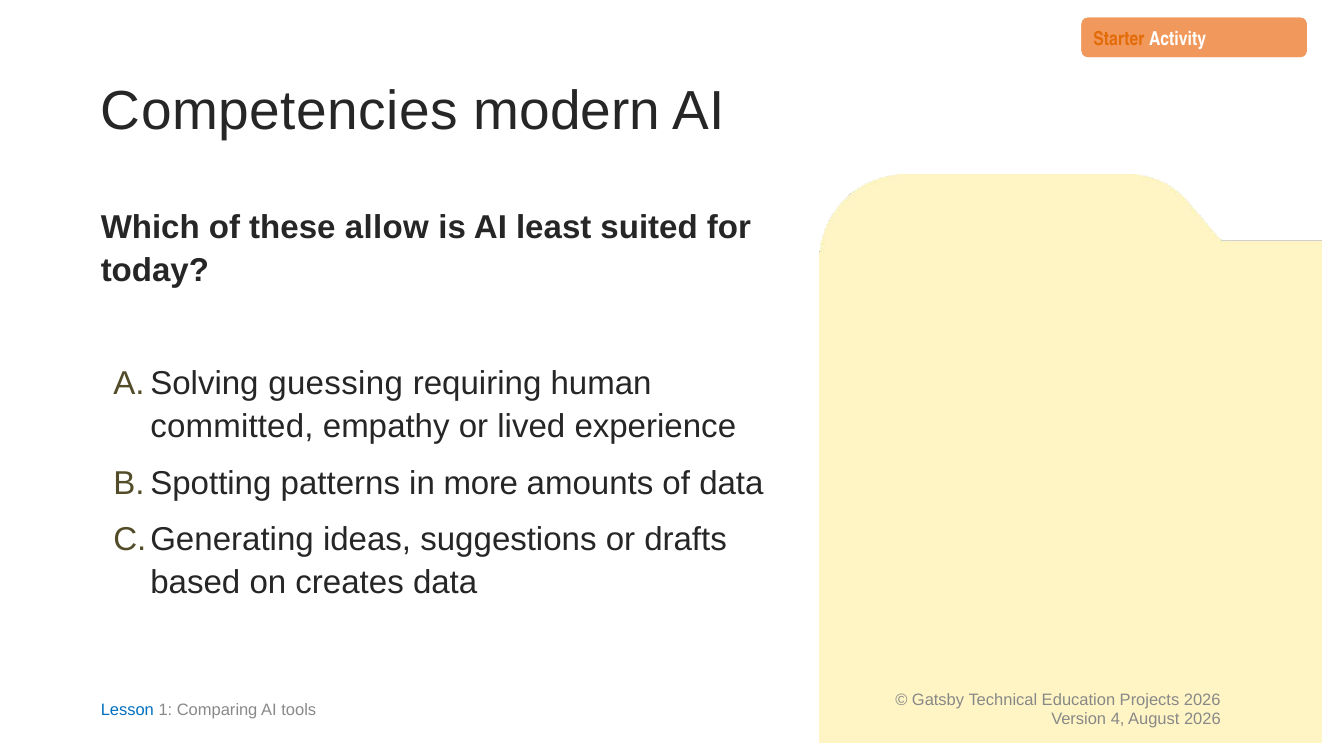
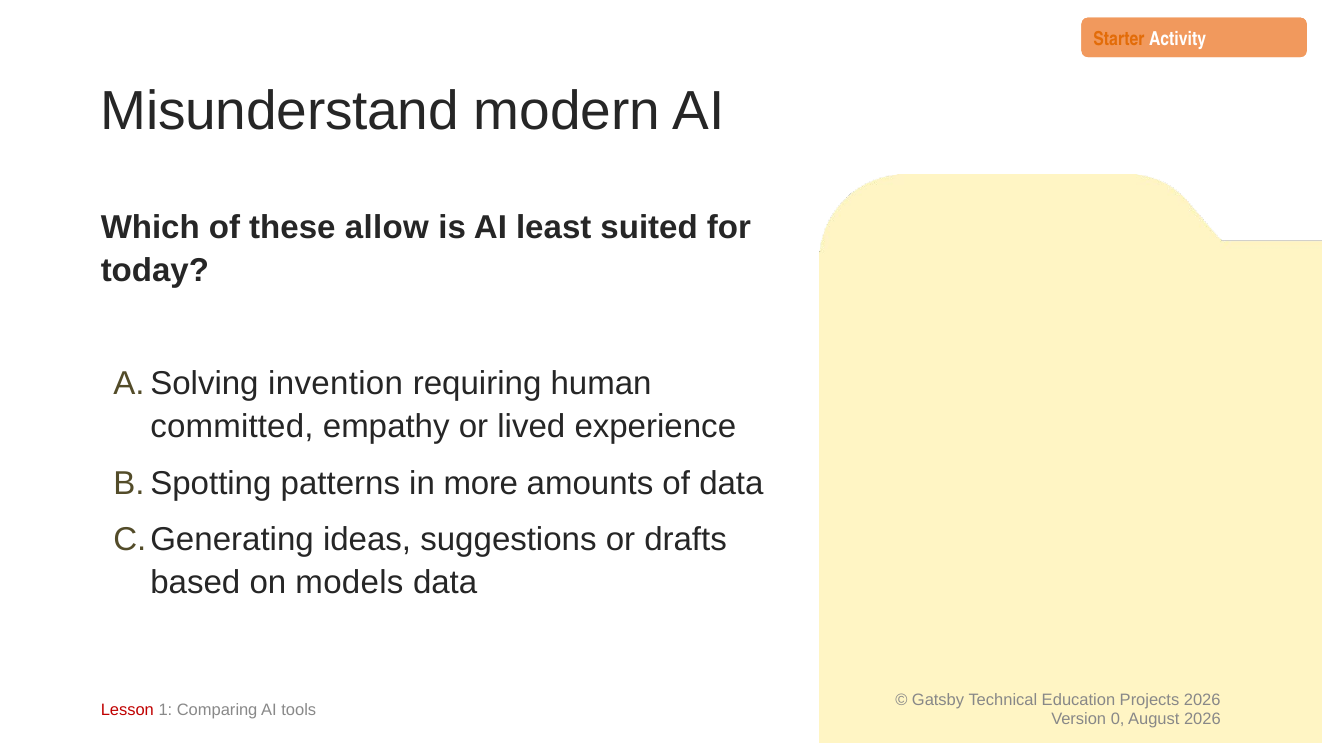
Competencies: Competencies -> Misunderstand
guessing: guessing -> invention
creates: creates -> models
Lesson colour: blue -> red
4: 4 -> 0
